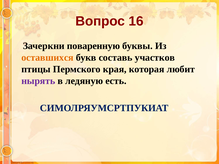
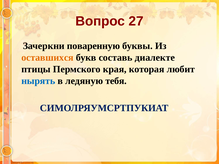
16: 16 -> 27
участков: участков -> диалекте
нырять colour: purple -> blue
есть: есть -> тебя
